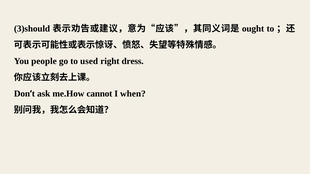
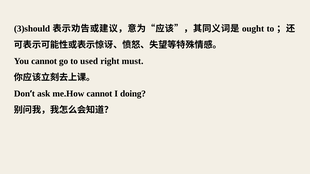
You people: people -> cannot
dress: dress -> must
when: when -> doing
